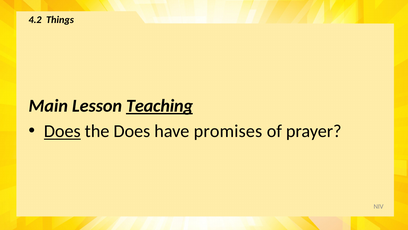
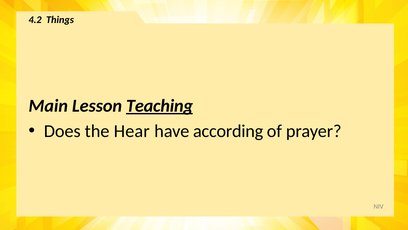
Does at (62, 131) underline: present -> none
the Does: Does -> Hear
promises: promises -> according
